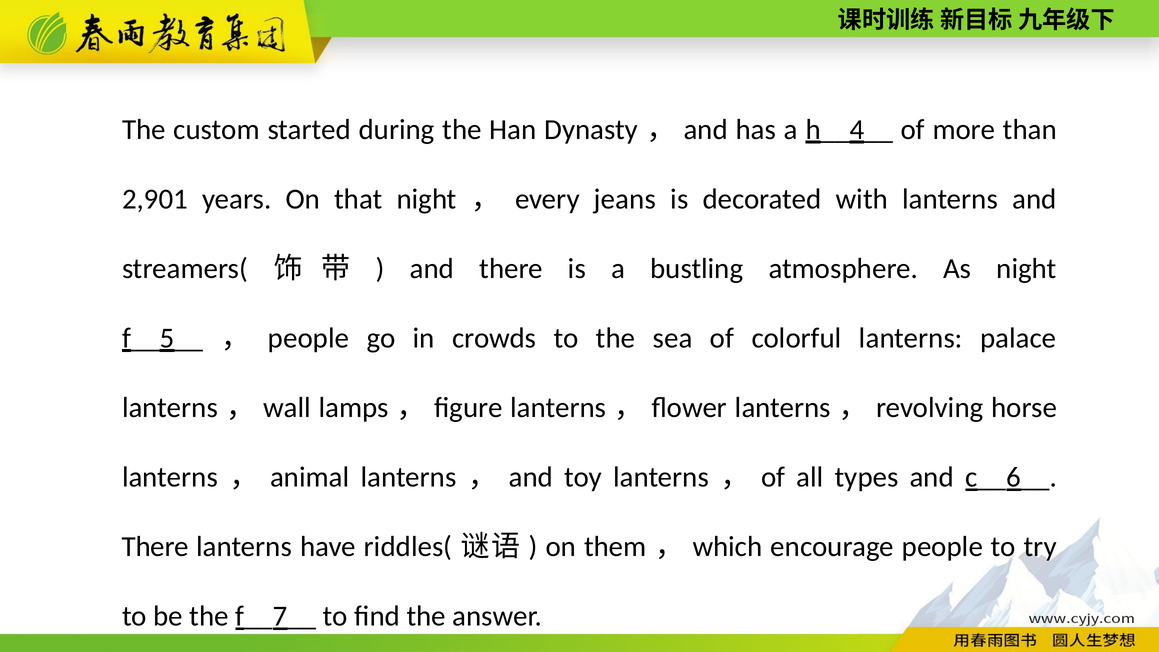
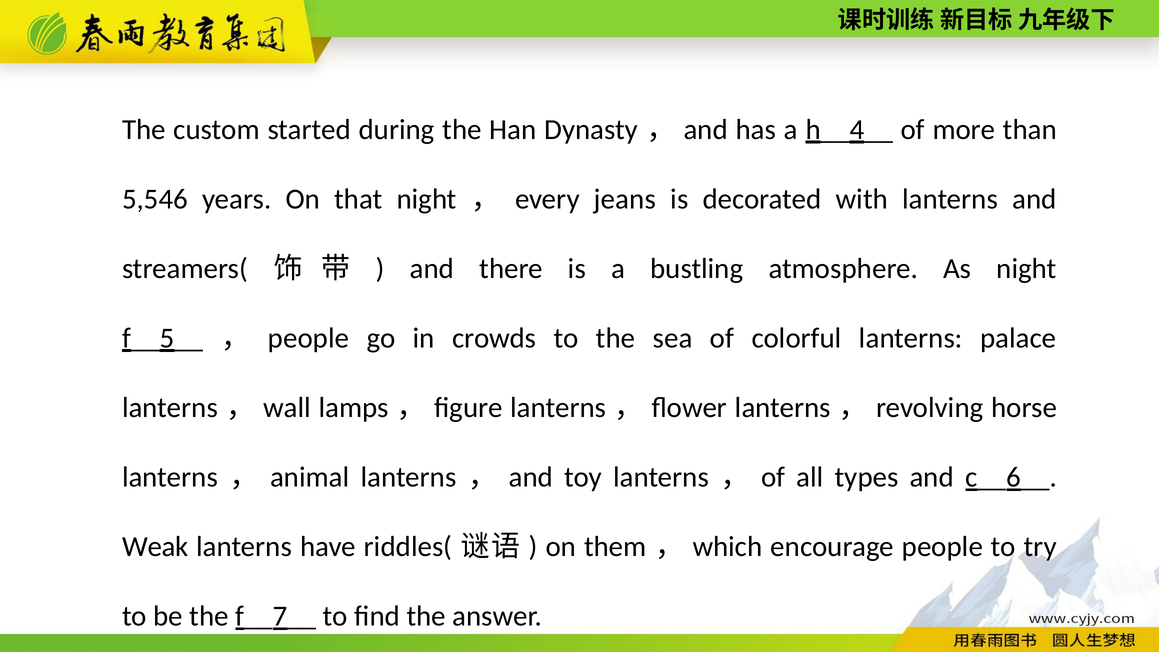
2,901: 2,901 -> 5,546
There at (155, 547): There -> Weak
